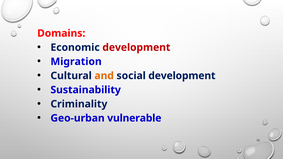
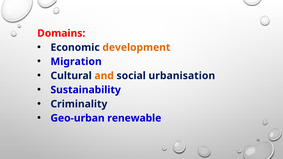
development at (136, 47) colour: red -> orange
social development: development -> urbanisation
vulnerable: vulnerable -> renewable
